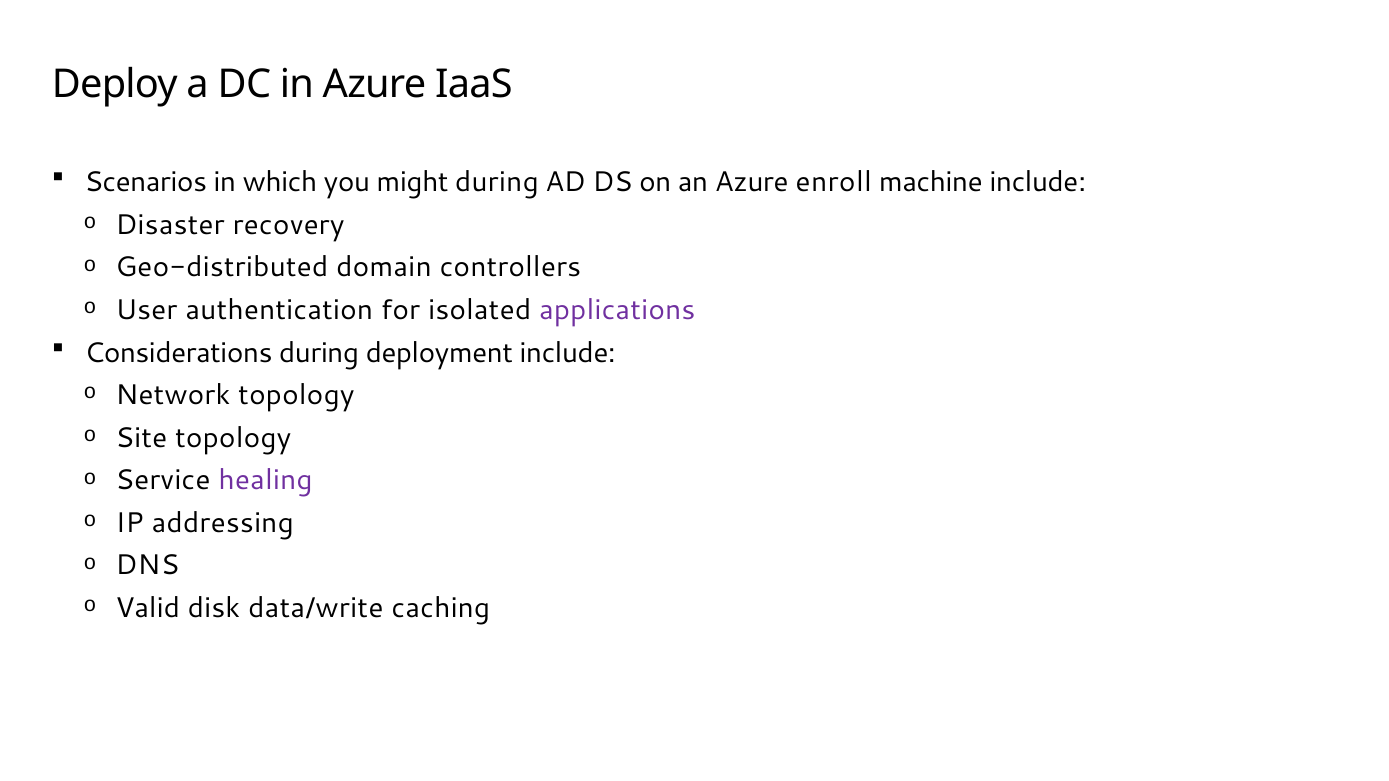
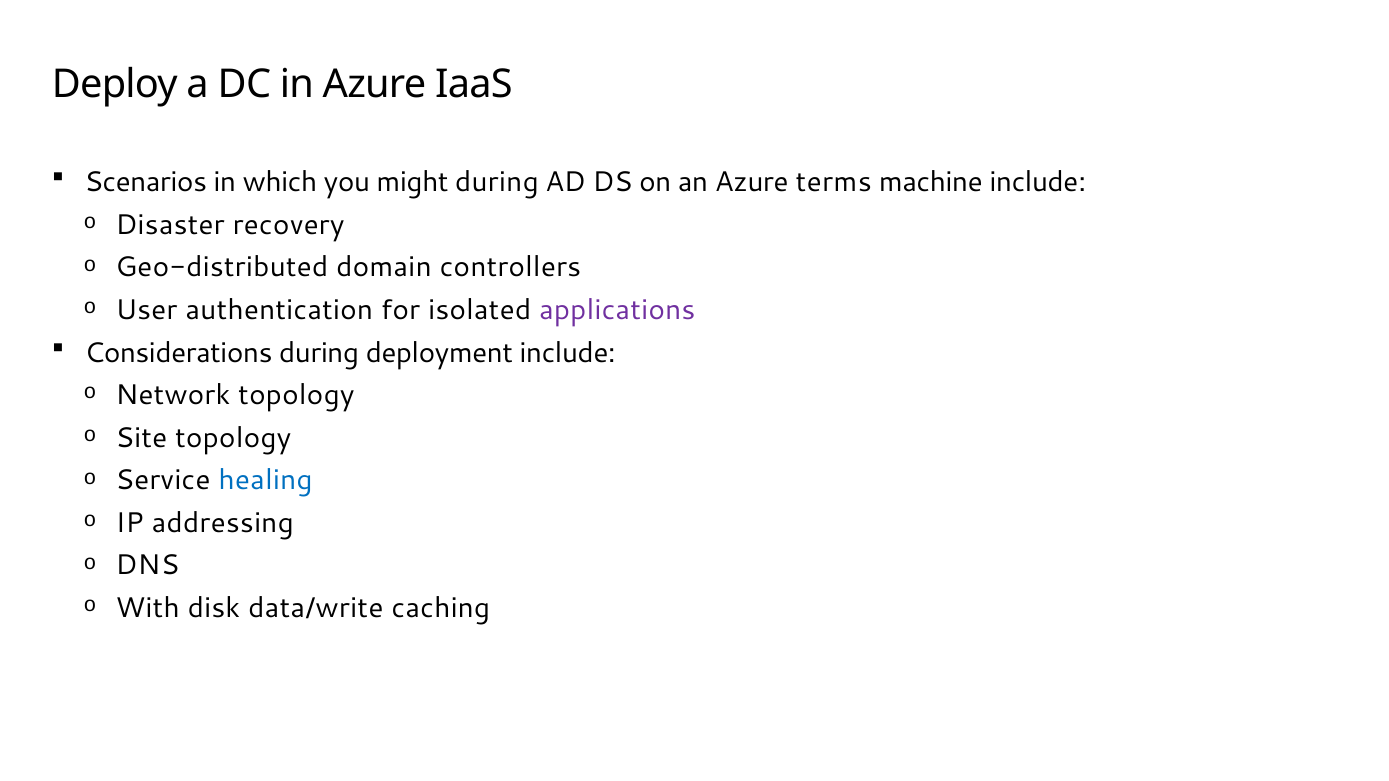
enroll: enroll -> terms
healing colour: purple -> blue
Valid: Valid -> With
